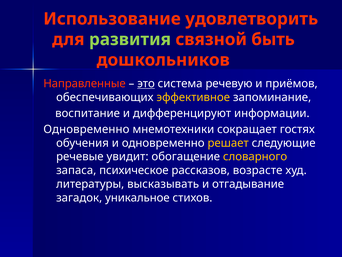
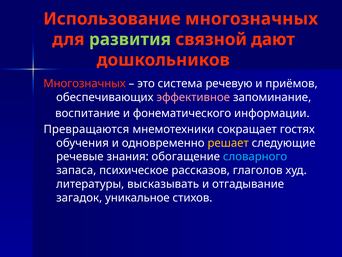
Использование удовлетворить: удовлетворить -> многозначных
быть: быть -> дают
Направленные at (85, 83): Направленные -> Многозначных
это underline: present -> none
эффективное colour: yellow -> pink
дифференцируют: дифференцируют -> фонематического
Одновременно at (86, 129): Одновременно -> Превращаются
увидит: увидит -> знания
словарного colour: yellow -> light blue
возрасте: возрасте -> глаголов
